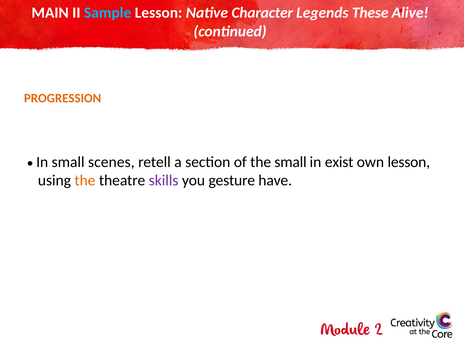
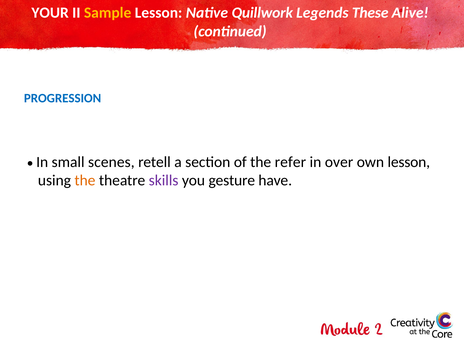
MAIN: MAIN -> YOUR
Sample colour: light blue -> yellow
Character: Character -> Quillwork
PROGRESSION colour: orange -> blue
the small: small -> refer
exist: exist -> over
